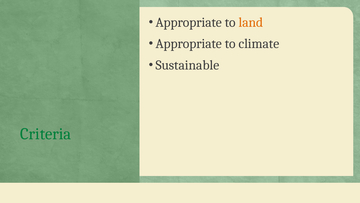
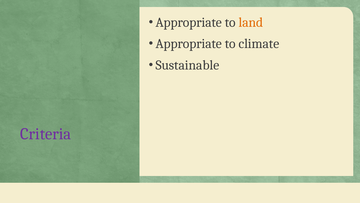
Criteria colour: green -> purple
